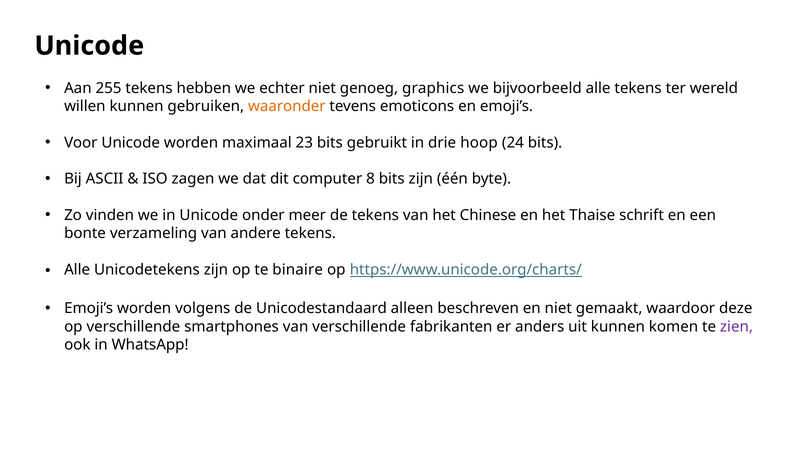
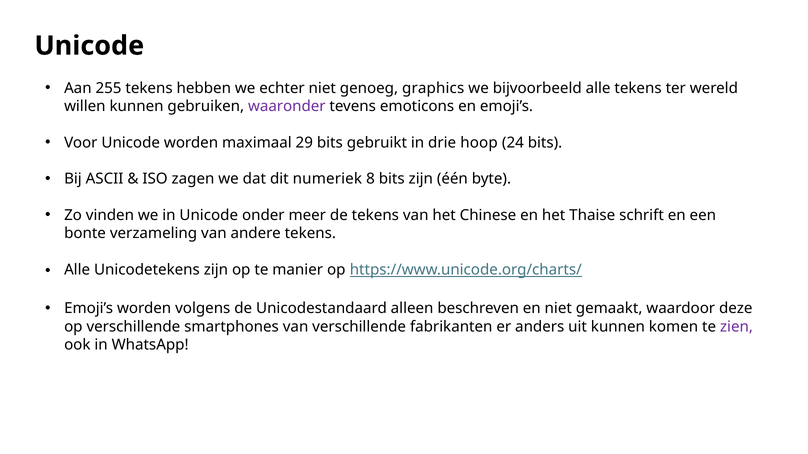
waaronder colour: orange -> purple
23: 23 -> 29
computer: computer -> numeriek
binaire: binaire -> manier
